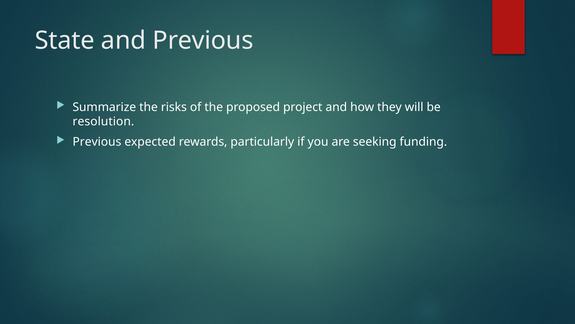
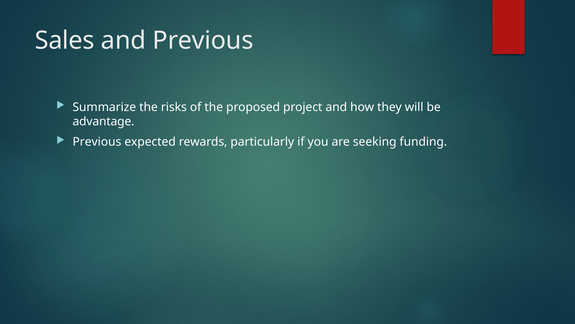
State: State -> Sales
resolution: resolution -> advantage
